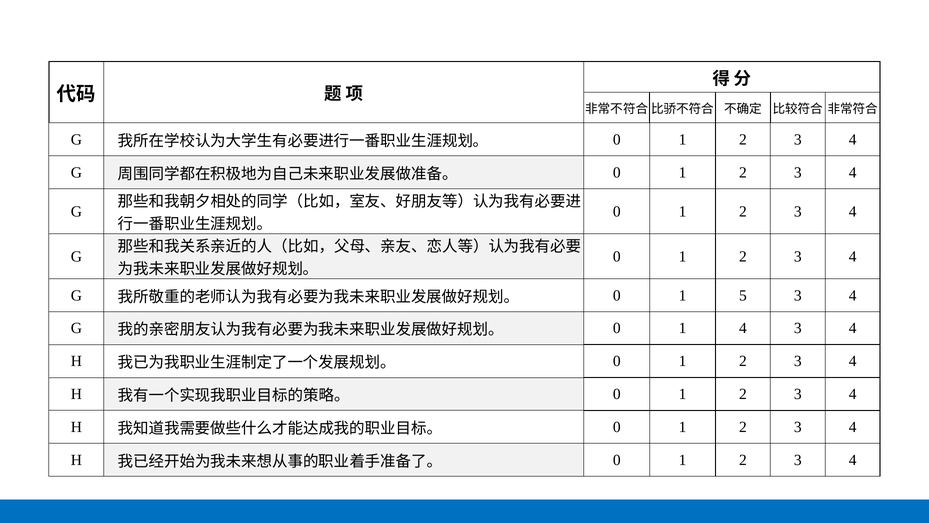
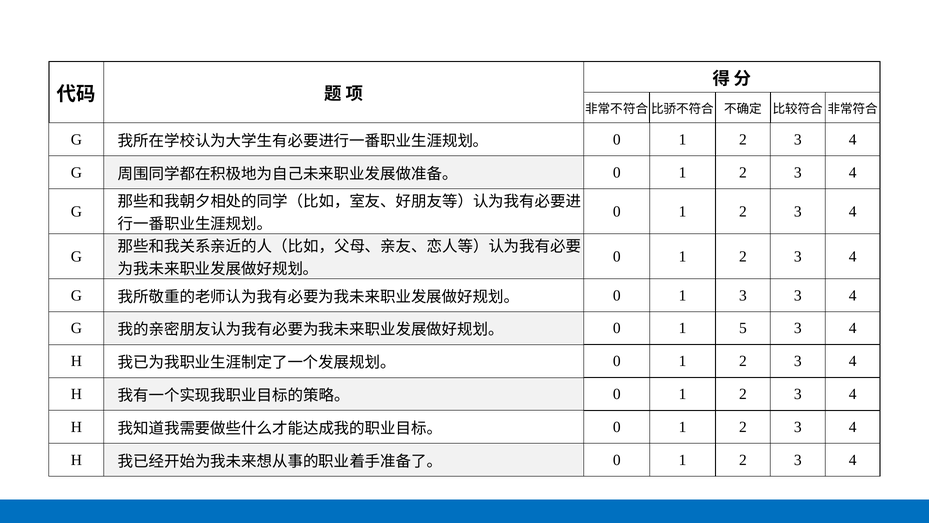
1 5: 5 -> 3
1 4: 4 -> 5
